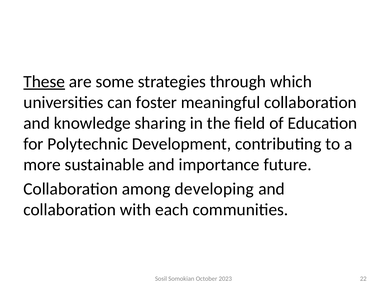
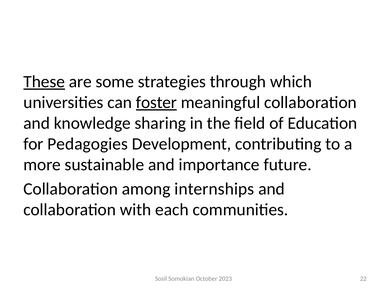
foster underline: none -> present
Polytechnic: Polytechnic -> Pedagogies
developing: developing -> internships
